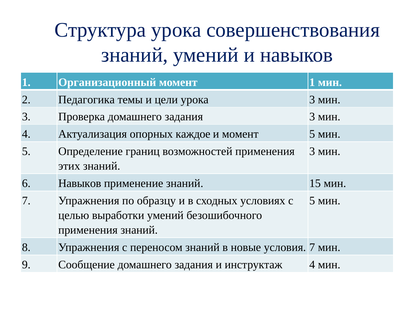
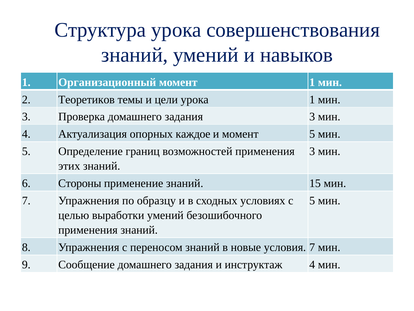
Педагогика: Педагогика -> Теоретиков
урока 3: 3 -> 1
6 Навыков: Навыков -> Стороны
